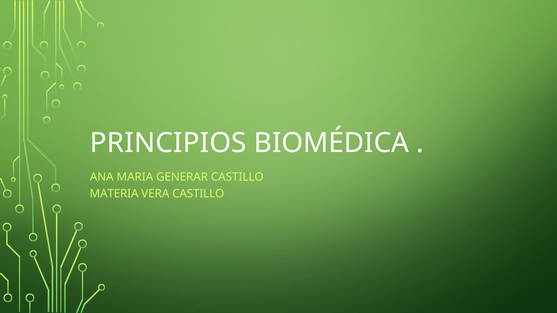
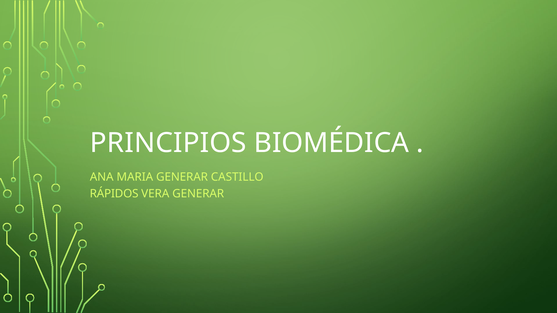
MATERIA: MATERIA -> RÁPIDOS
VERA CASTILLO: CASTILLO -> GENERAR
